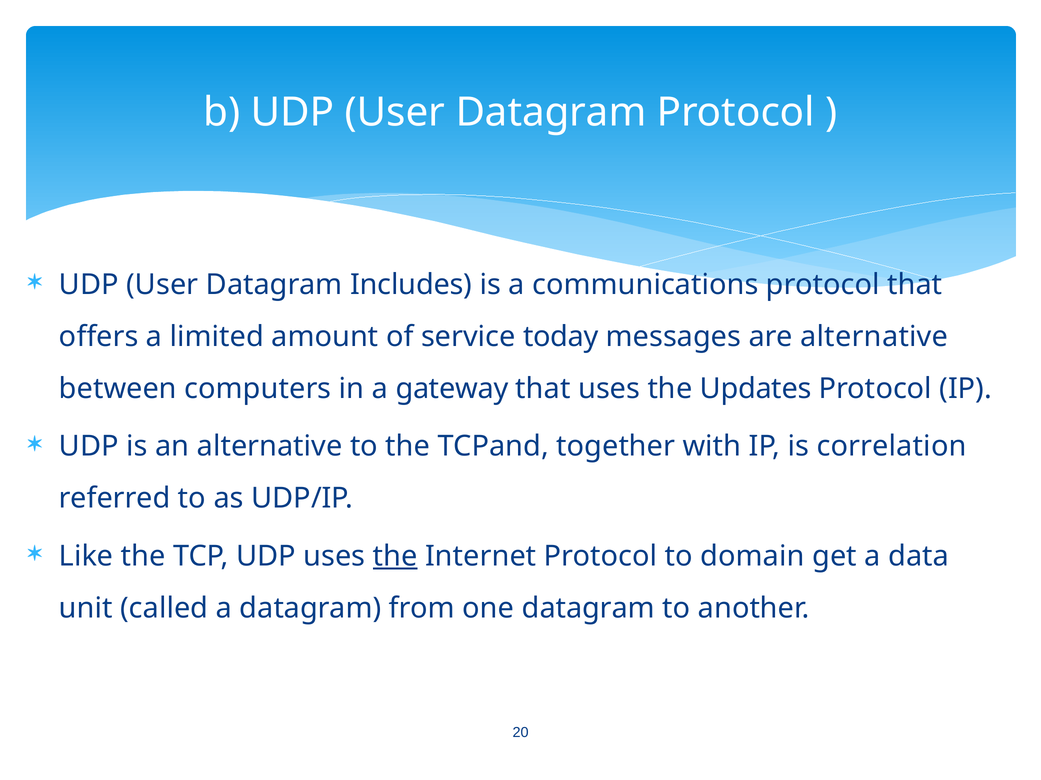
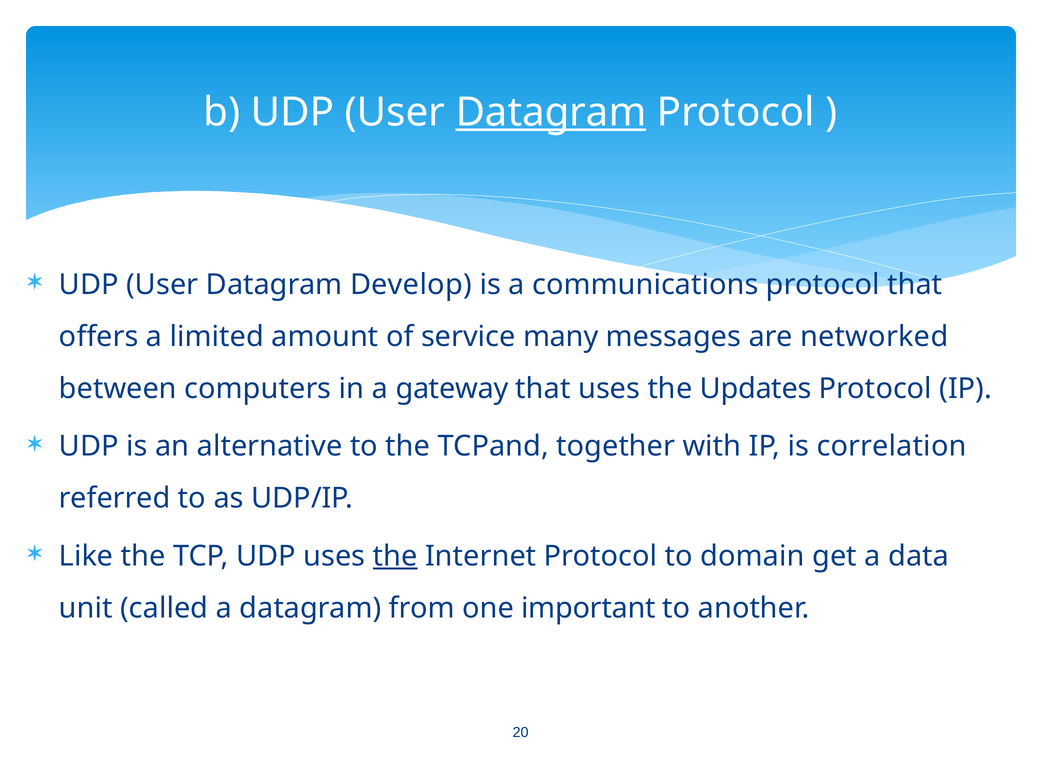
Datagram at (551, 113) underline: none -> present
Includes: Includes -> Develop
today: today -> many
are alternative: alternative -> networked
one datagram: datagram -> important
